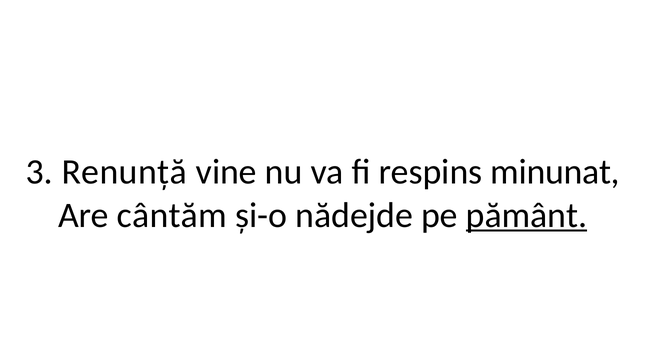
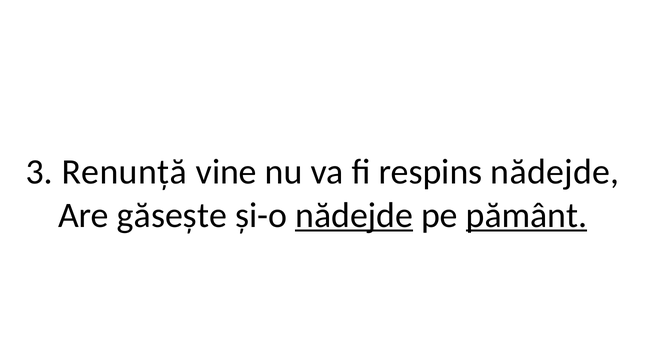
respins minunat: minunat -> nădejde
cântăm: cântăm -> găsește
nădejde at (354, 215) underline: none -> present
